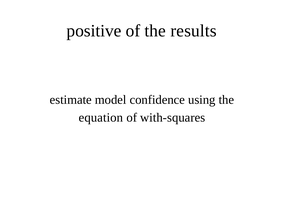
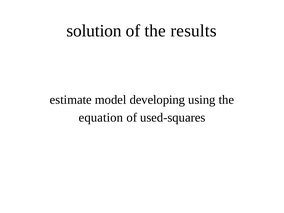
positive: positive -> solution
confidence: confidence -> developing
with-squares: with-squares -> used-squares
